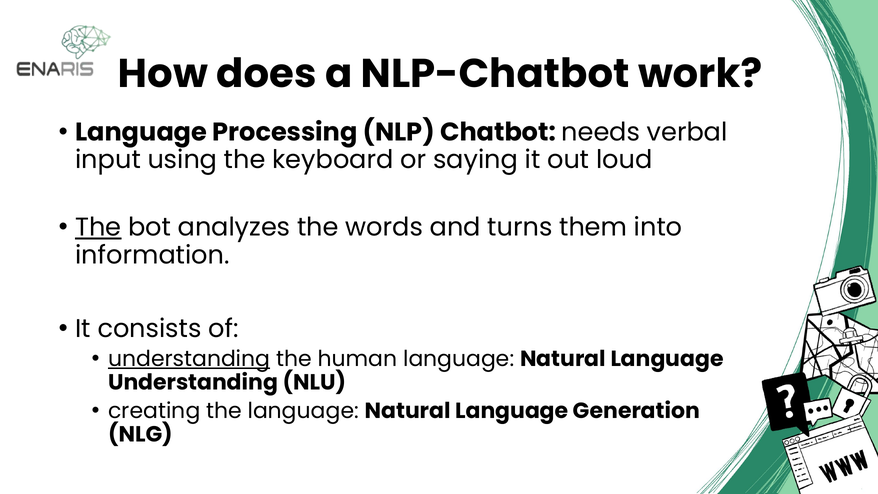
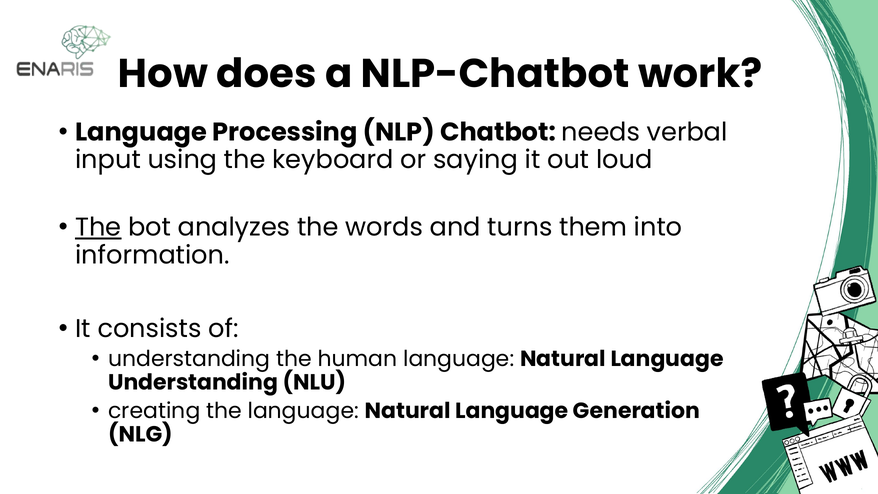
understanding at (189, 359) underline: present -> none
